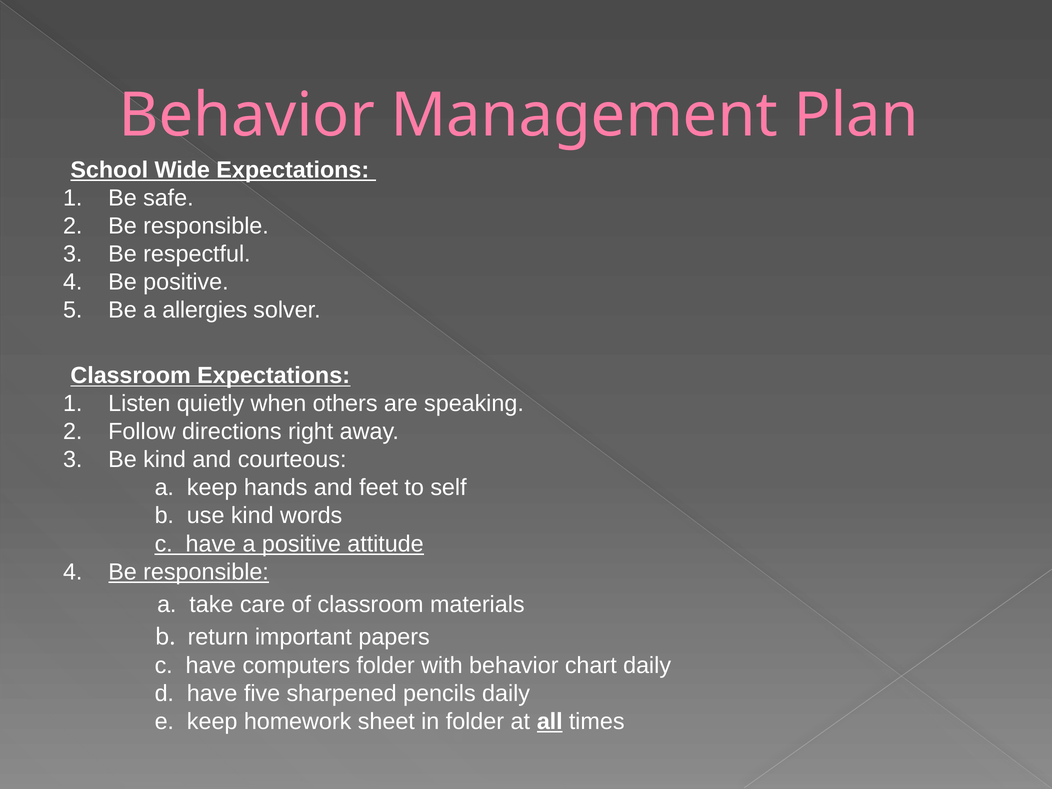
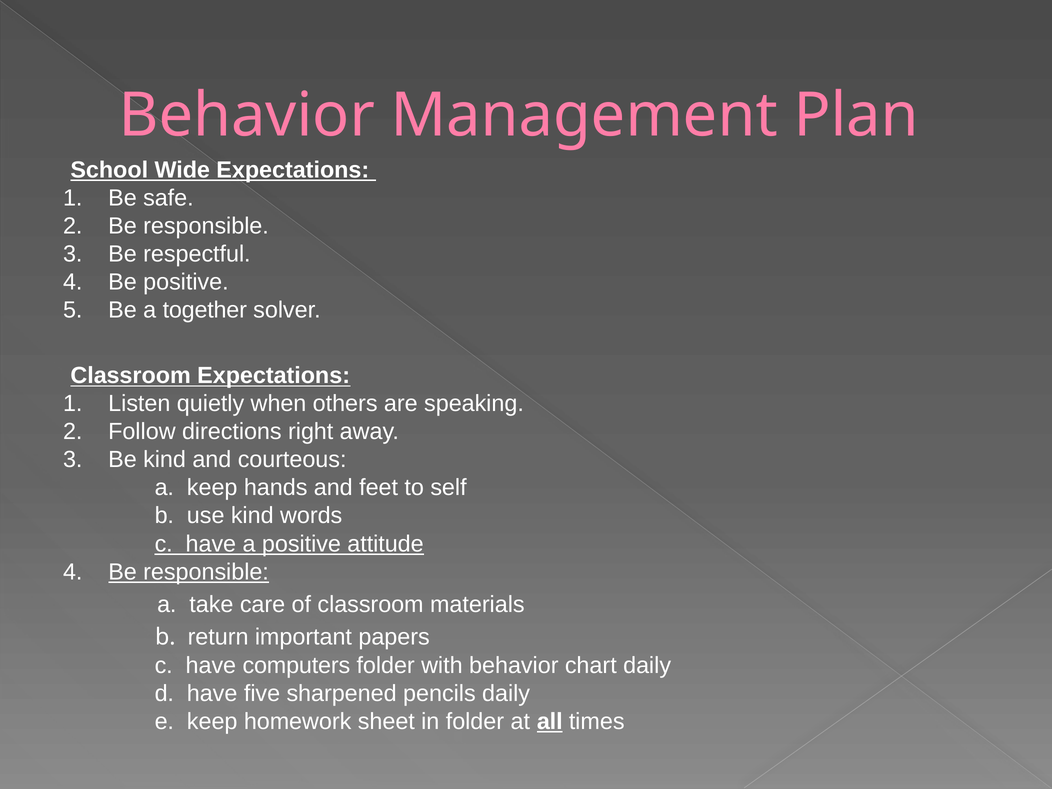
allergies: allergies -> together
